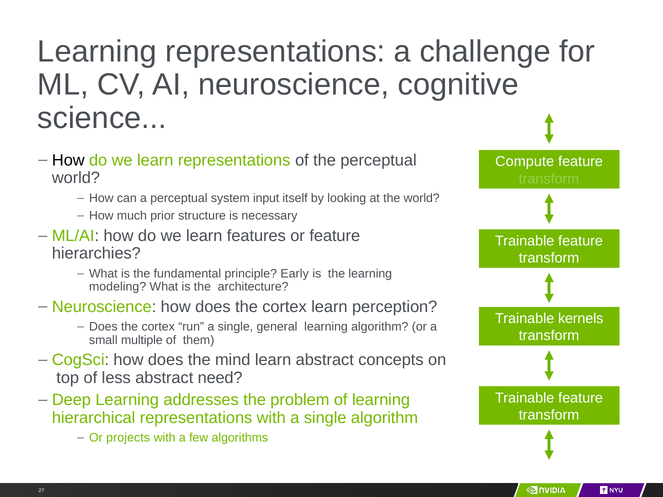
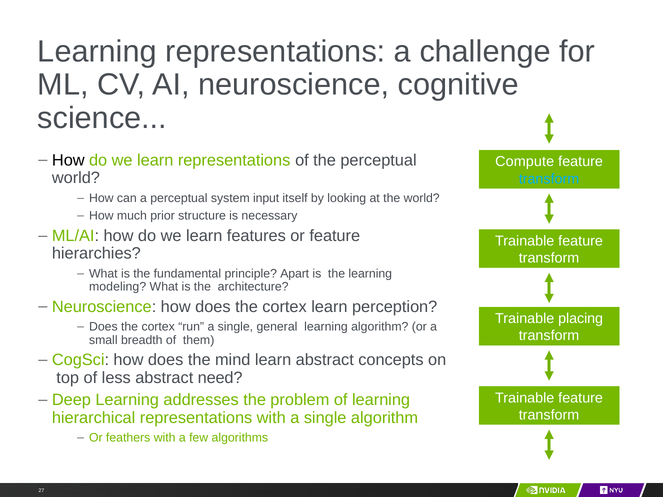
transform at (549, 179) colour: light green -> light blue
Early: Early -> Apart
kernels: kernels -> placing
multiple: multiple -> breadth
projects: projects -> feathers
